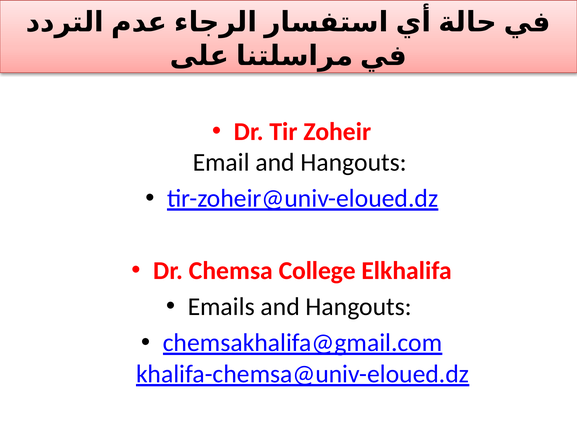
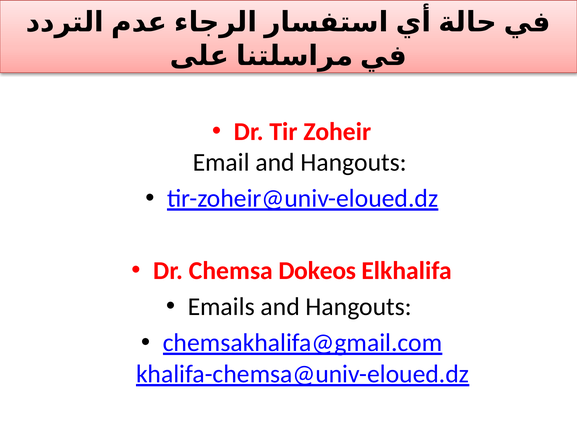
College: College -> Dokeos
